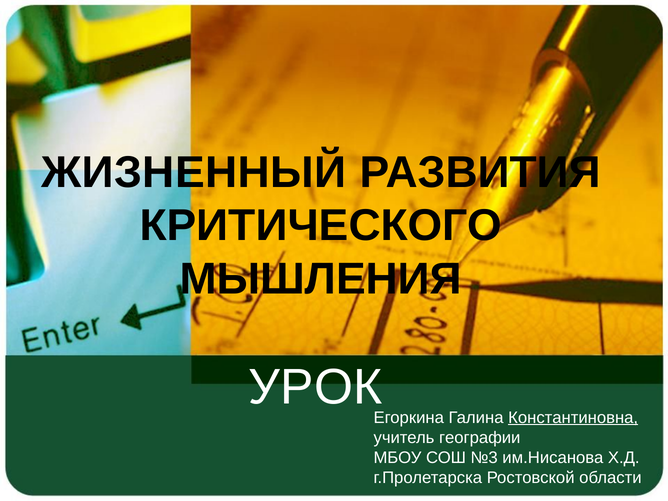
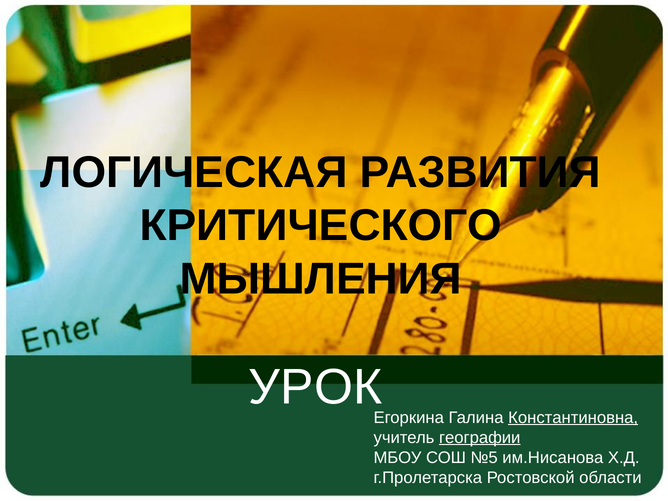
ЖИЗНЕННЫЙ: ЖИЗНЕННЫЙ -> ЛОГИЧЕСКАЯ
географии underline: none -> present
№3: №3 -> №5
